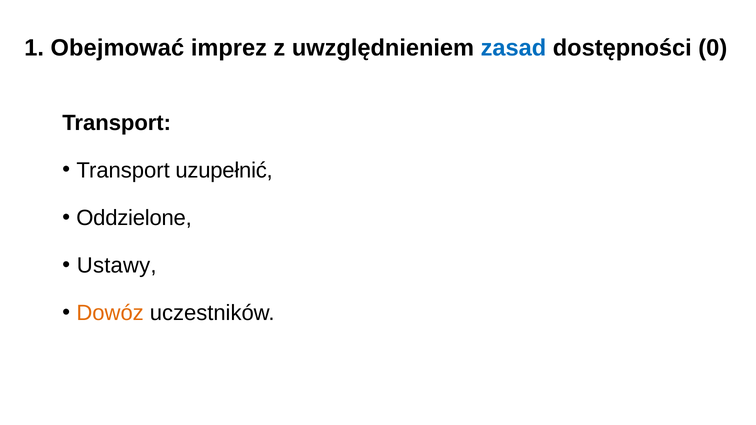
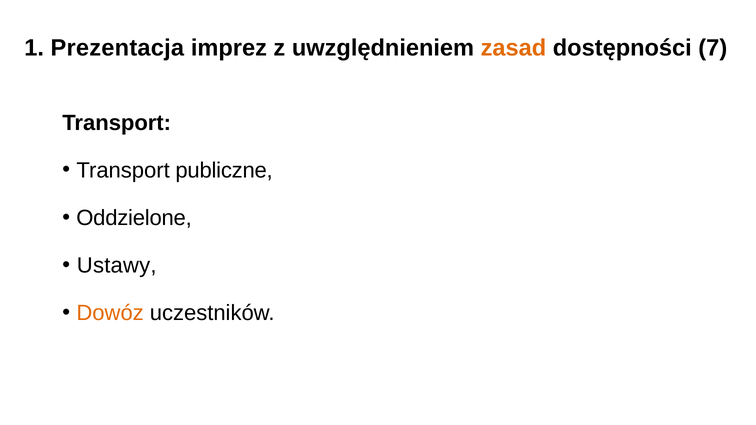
Obejmować: Obejmować -> Prezentacja
zasad colour: blue -> orange
0: 0 -> 7
uzupełnić: uzupełnić -> publiczne
